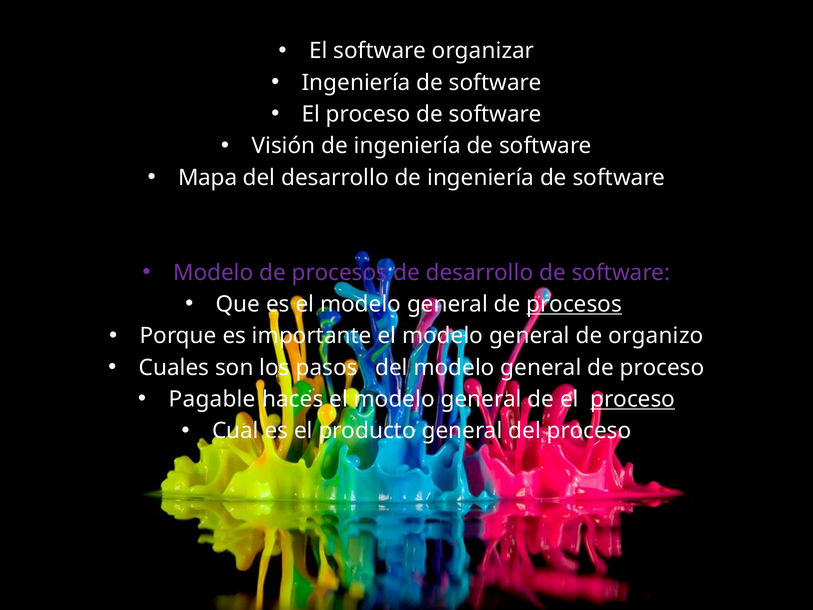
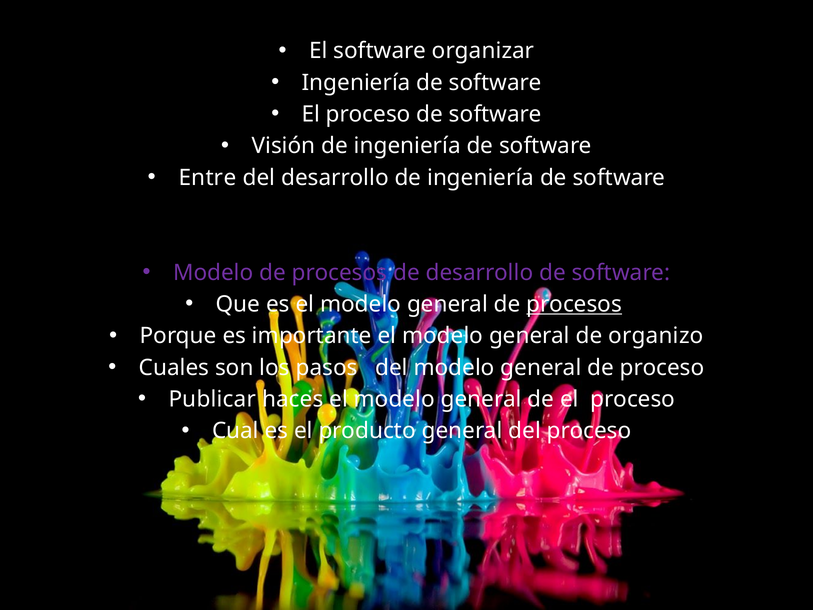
Mapa: Mapa -> Entre
Pagable: Pagable -> Publicar
proceso at (633, 399) underline: present -> none
